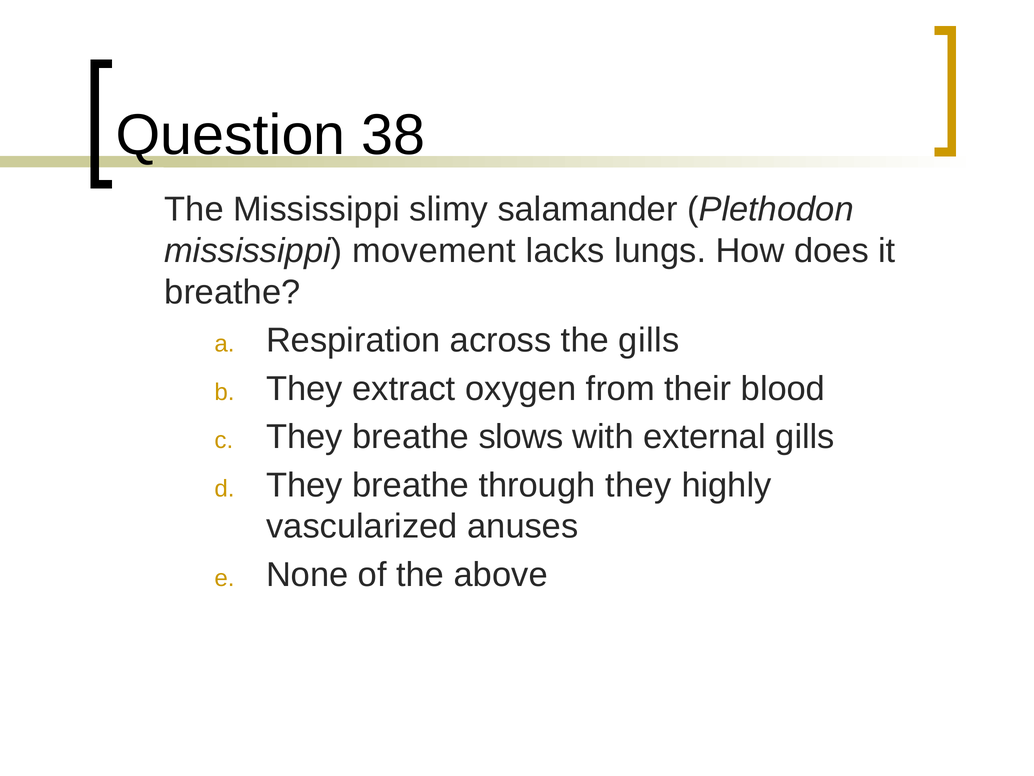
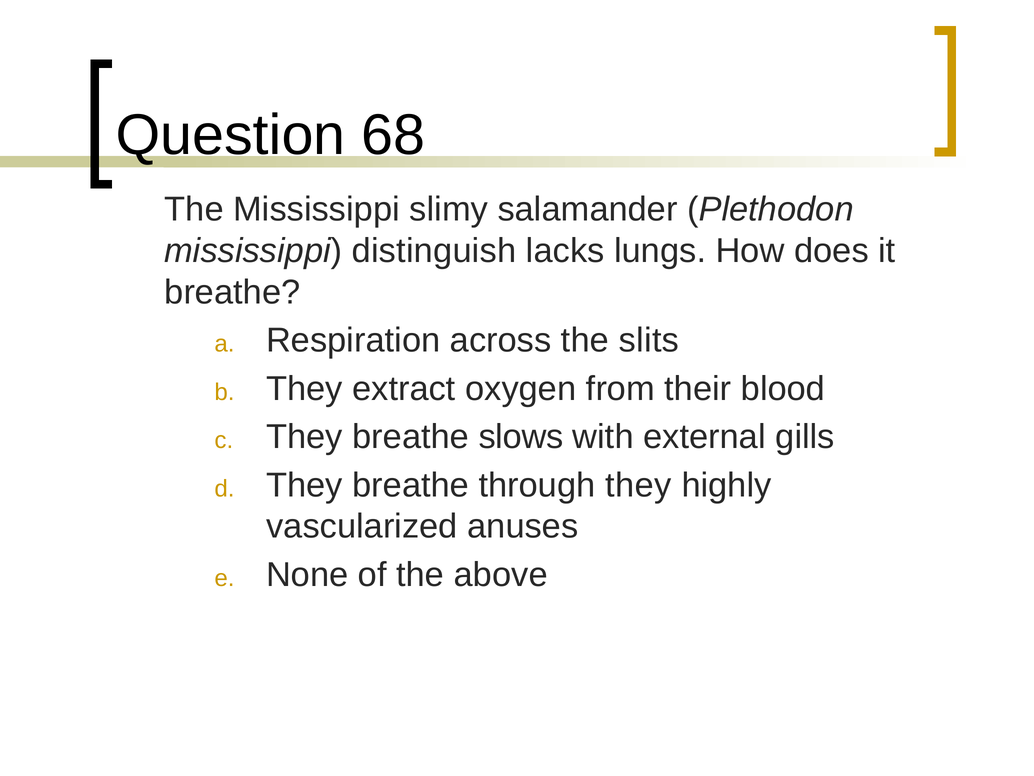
38: 38 -> 68
movement: movement -> distinguish
the gills: gills -> slits
